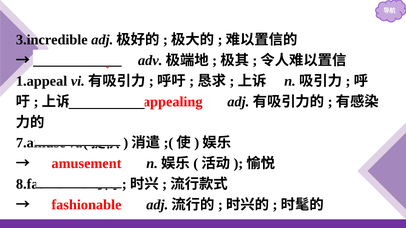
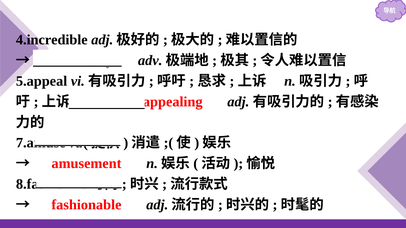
3.incredible: 3.incredible -> 4.incredible
1.appeal: 1.appeal -> 5.appeal
